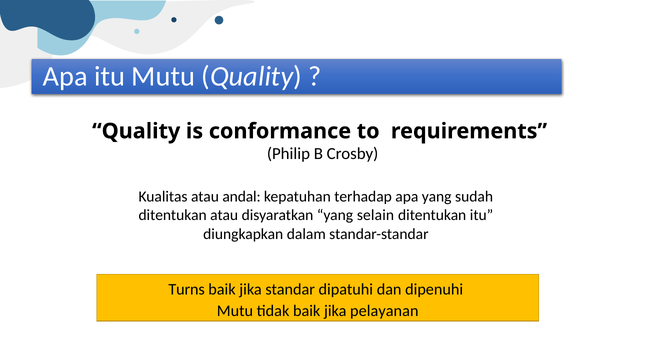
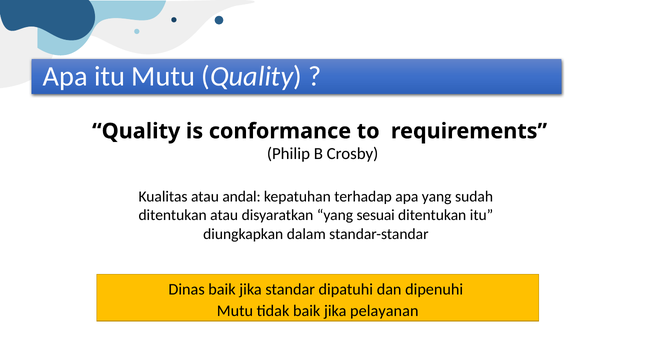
selain: selain -> sesuai
Turns: Turns -> Dinas
